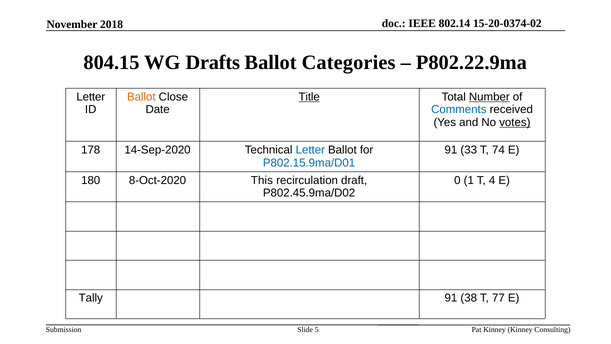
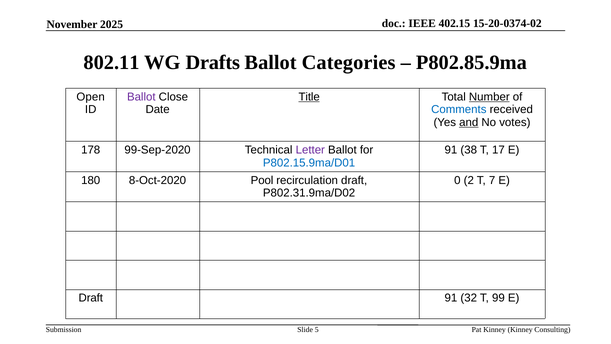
802.14: 802.14 -> 402.15
2018: 2018 -> 2025
804.15: 804.15 -> 802.11
P802.22.9ma: P802.22.9ma -> P802.85.9ma
Letter at (91, 97): Letter -> Open
Ballot at (141, 97) colour: orange -> purple
and underline: none -> present
votes underline: present -> none
14-Sep-2020: 14-Sep-2020 -> 99-Sep-2020
Letter at (310, 150) colour: blue -> purple
33: 33 -> 38
74: 74 -> 17
This: This -> Pool
1: 1 -> 2
4: 4 -> 7
P802.45.9ma/D02: P802.45.9ma/D02 -> P802.31.9ma/D02
Tally at (91, 298): Tally -> Draft
38: 38 -> 32
77: 77 -> 99
